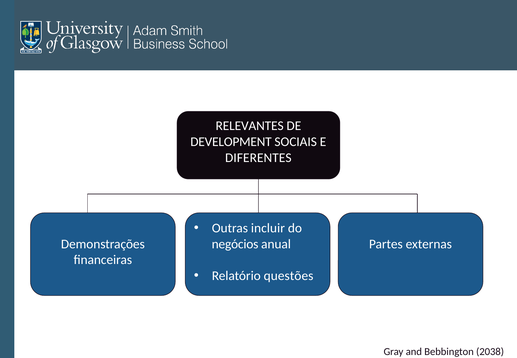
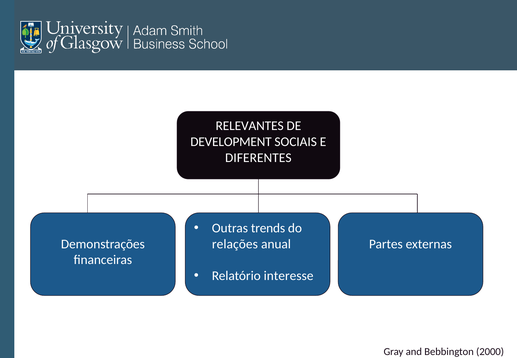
incluir: incluir -> trends
negócios: negócios -> relações
questões: questões -> interesse
2038: 2038 -> 2000
